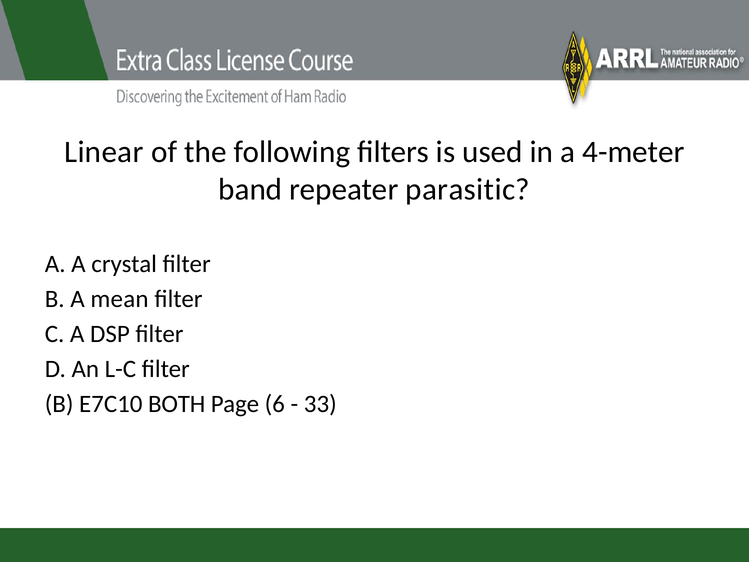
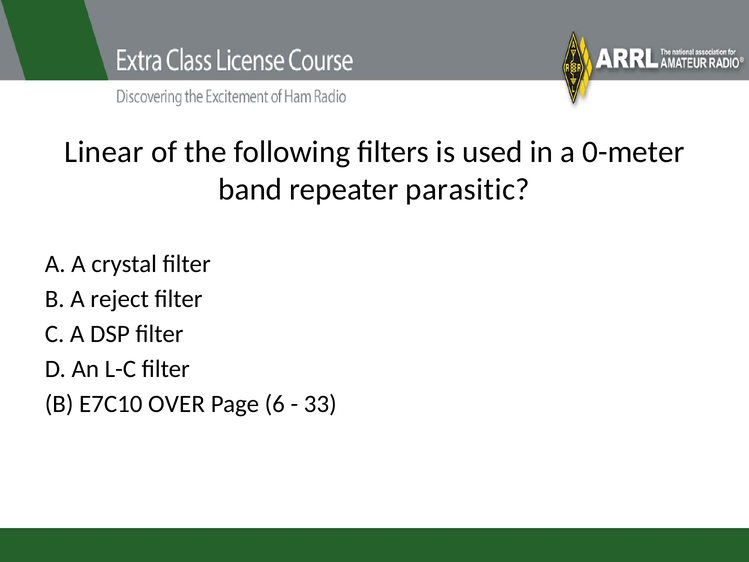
4-meter: 4-meter -> 0-meter
mean: mean -> reject
BOTH: BOTH -> OVER
